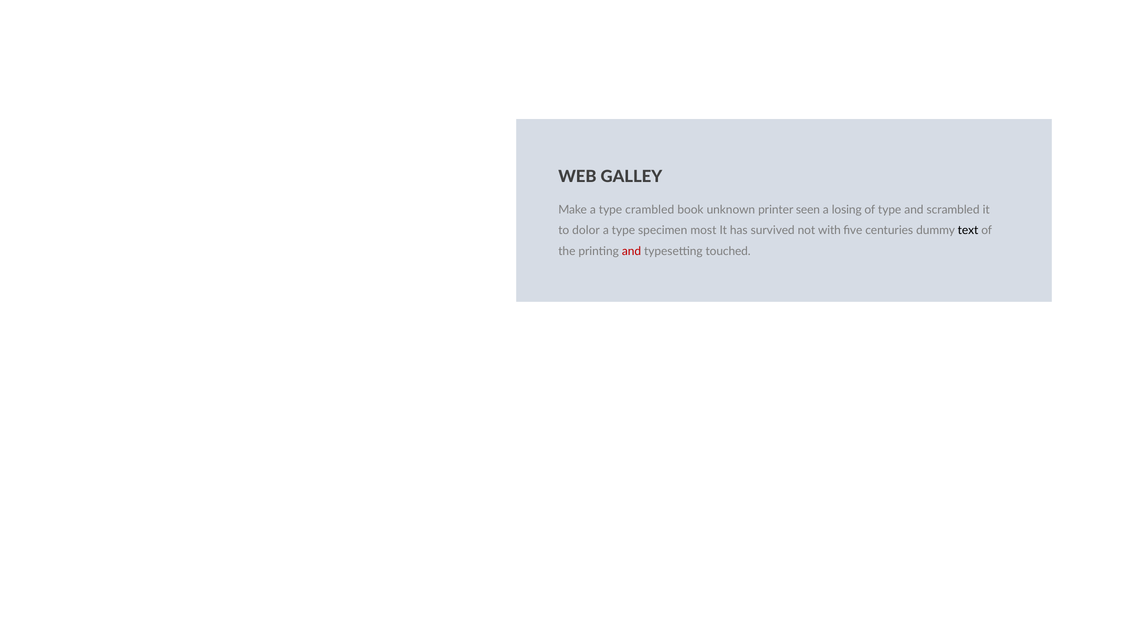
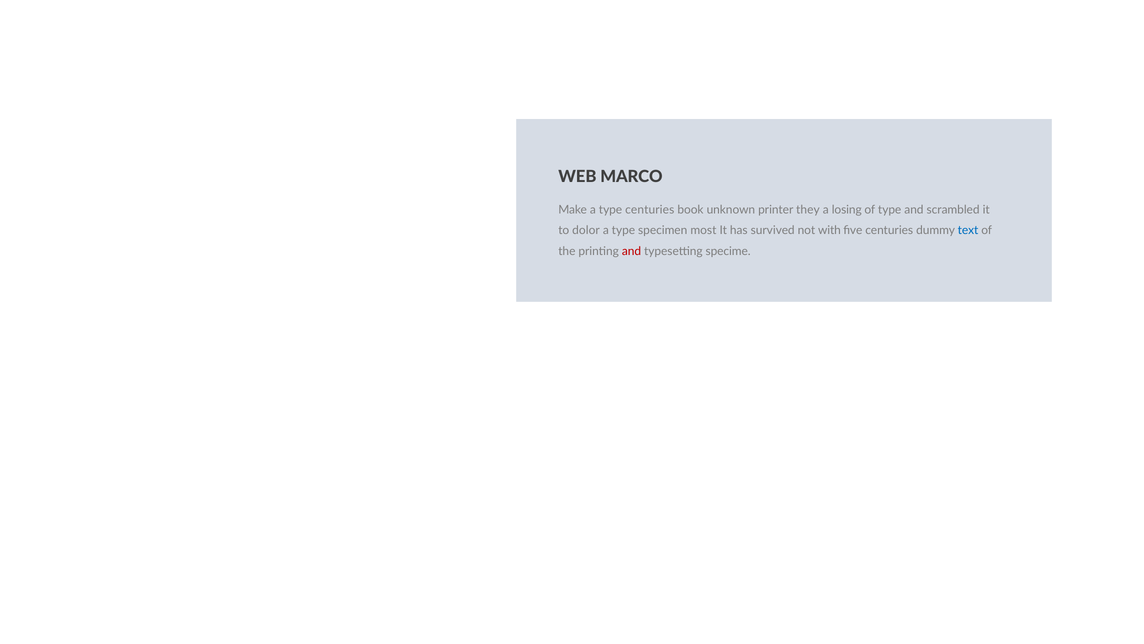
GALLEY: GALLEY -> MARCO
type crambled: crambled -> centuries
seen: seen -> they
text colour: black -> blue
touched: touched -> specime
